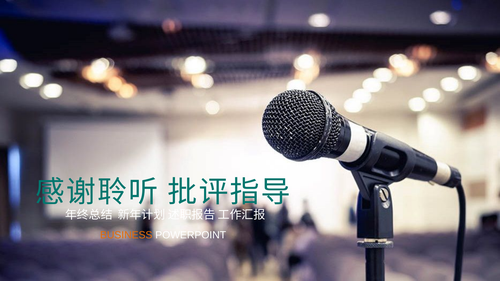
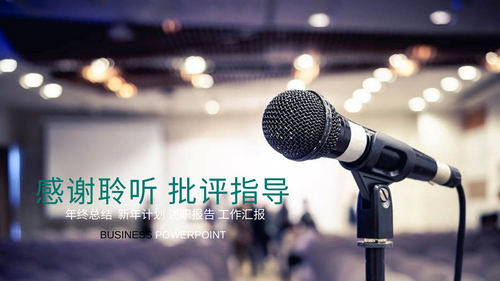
BUSINESS colour: orange -> black
